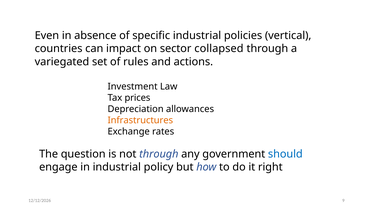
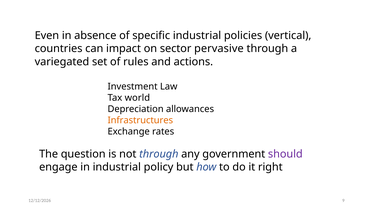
collapsed: collapsed -> pervasive
prices: prices -> world
should colour: blue -> purple
